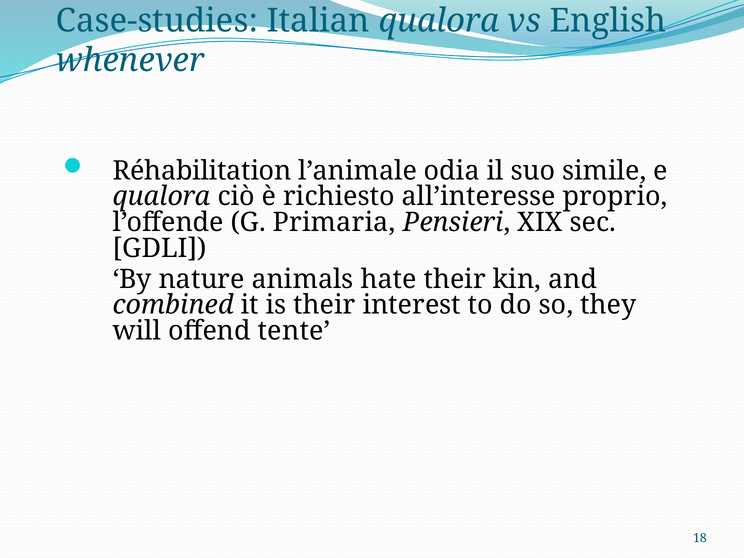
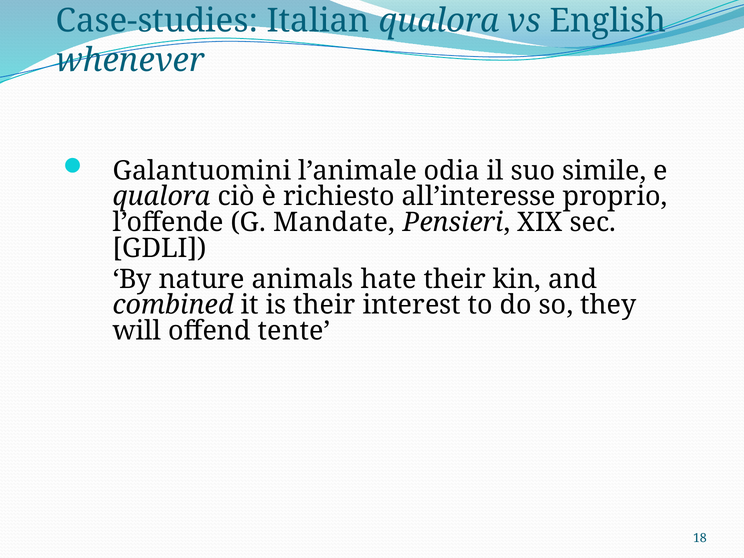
Réhabilitation: Réhabilitation -> Galantuomini
Primaria: Primaria -> Mandate
